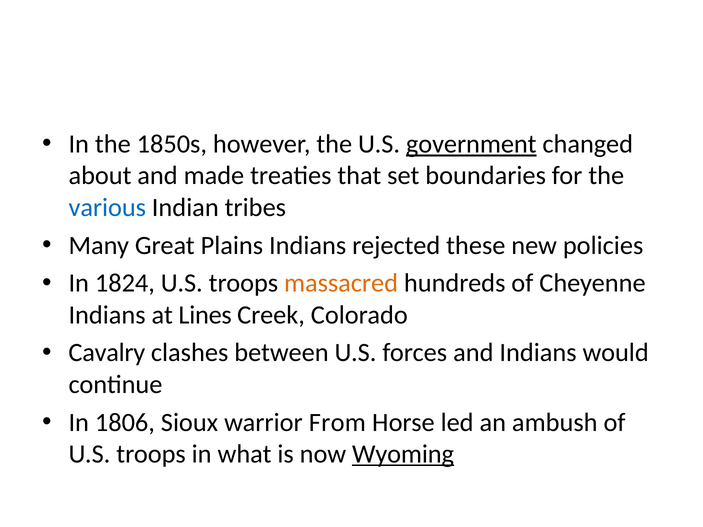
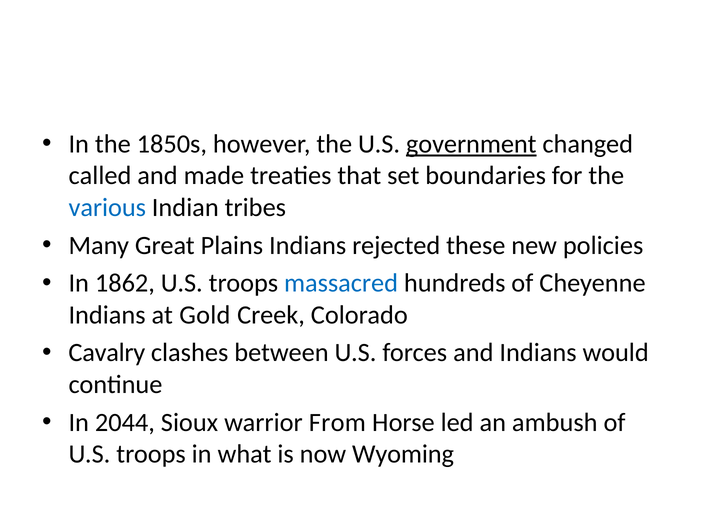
about: about -> called
1824: 1824 -> 1862
massacred colour: orange -> blue
Lines: Lines -> Gold
1806: 1806 -> 2044
Wyoming underline: present -> none
